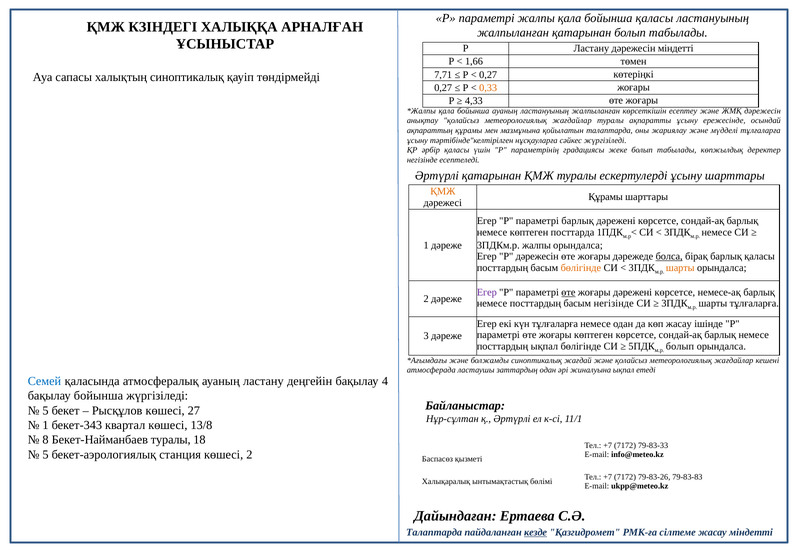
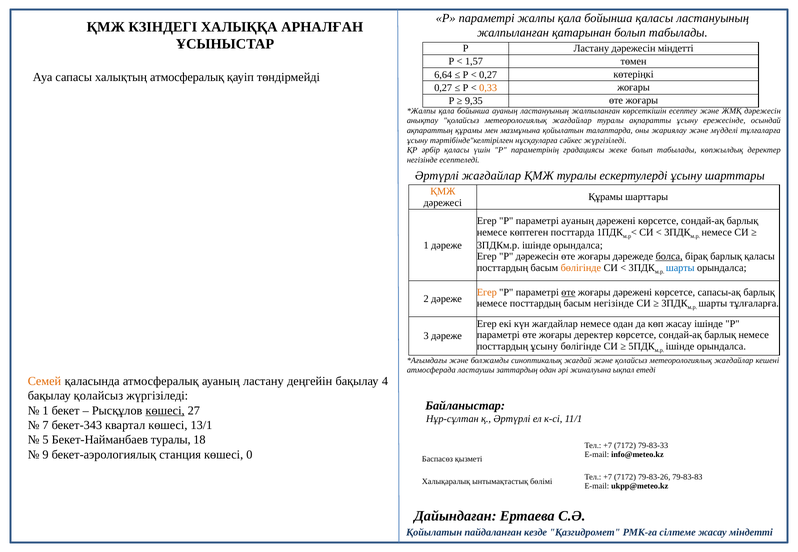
1,66: 1,66 -> 1,57
7,71: 7,71 -> 6,64
халықтың синоптикалық: синоптикалық -> атмосфералық
4,33: 4,33 -> 9,35
Әртүрлі қатарынан: қатарынан -> жағдайлар
параметрі барлық: барлық -> ауаның
3ПДКм.р жалпы: жалпы -> ішінде
шарты at (680, 268) colour: orange -> blue
Егер at (487, 293) colour: purple -> orange
немесе-ақ: немесе-ақ -> сапасы-ақ
күн тұлғаларға: тұлғаларға -> жағдайлар
жоғары көптеген: көптеген -> деректер
посттардың ықпал: ықпал -> ұсыну
болып at (680, 347): болып -> ішінде
Семей colour: blue -> orange
бақылау бойынша: бойынша -> қолайсыз
5 at (46, 411): 5 -> 1
көшесі at (165, 411) underline: none -> present
1 at (46, 426): 1 -> 7
13/8: 13/8 -> 13/1
8: 8 -> 5
5 at (46, 455): 5 -> 9
көшесі 2: 2 -> 0
Талаптарда at (434, 533): Талаптарда -> Қойылатын
кезде underline: present -> none
